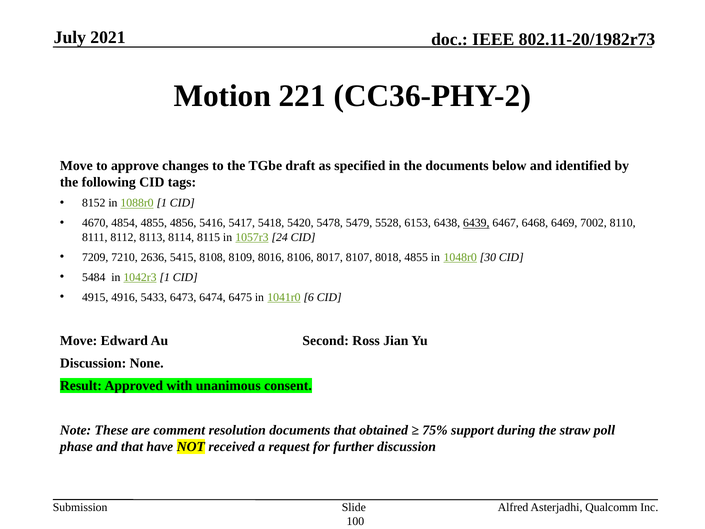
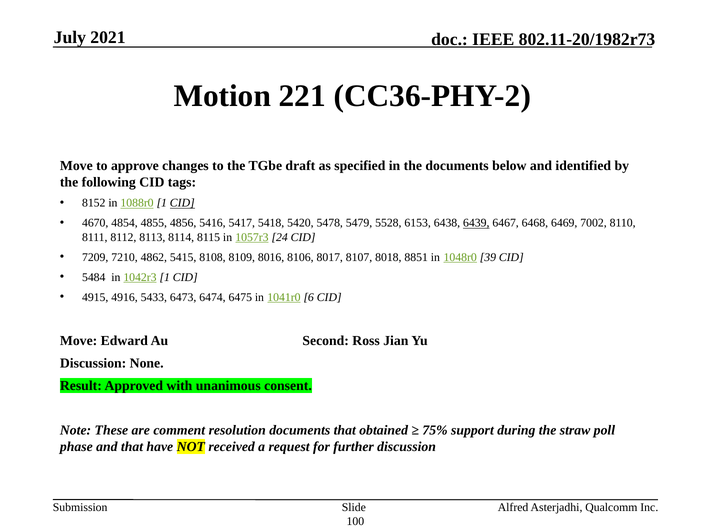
CID at (182, 203) underline: none -> present
2636: 2636 -> 4862
8018 4855: 4855 -> 8851
30: 30 -> 39
